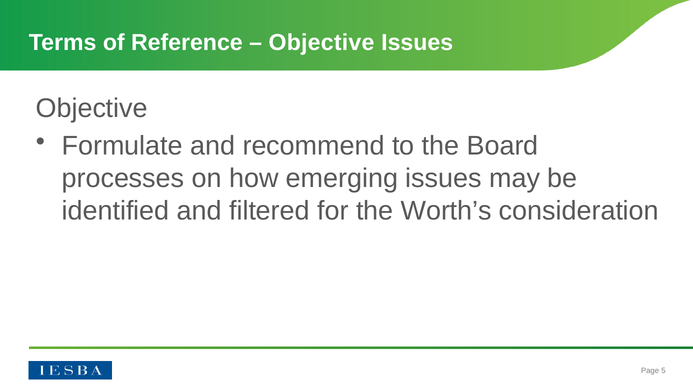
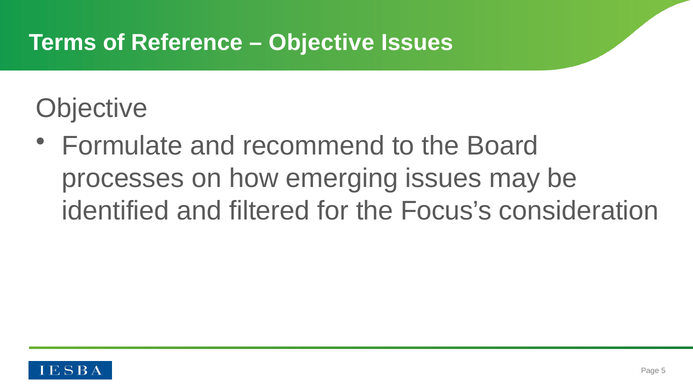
Worth’s: Worth’s -> Focus’s
